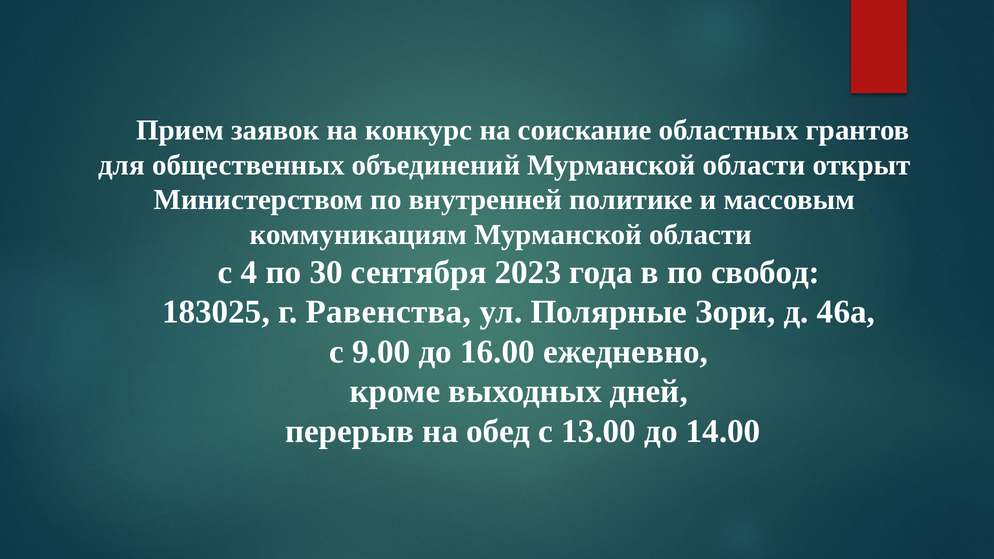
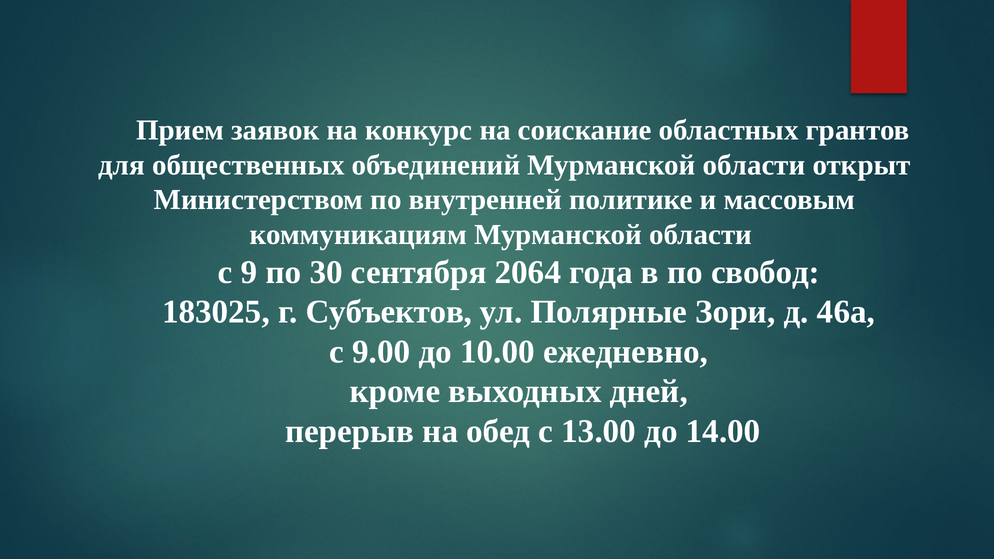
4: 4 -> 9
2023: 2023 -> 2064
Равенства: Равенства -> Субъектов
16.00: 16.00 -> 10.00
